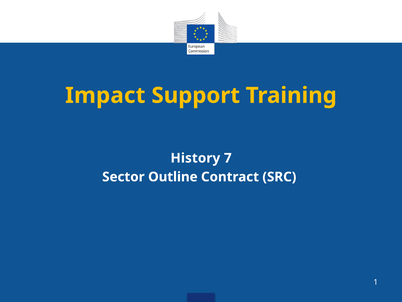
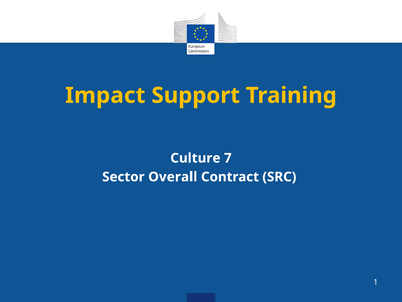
History: History -> Culture
Outline: Outline -> Overall
